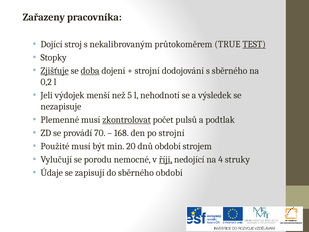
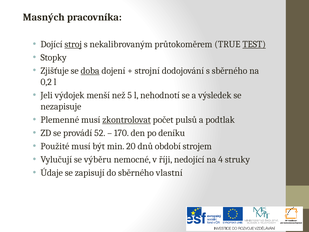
Zařazeny: Zařazeny -> Masných
stroj underline: none -> present
Zjišťuje underline: present -> none
70: 70 -> 52
168: 168 -> 170
po strojní: strojní -> deníku
porodu: porodu -> výběru
říji underline: present -> none
sběrného období: období -> vlastní
